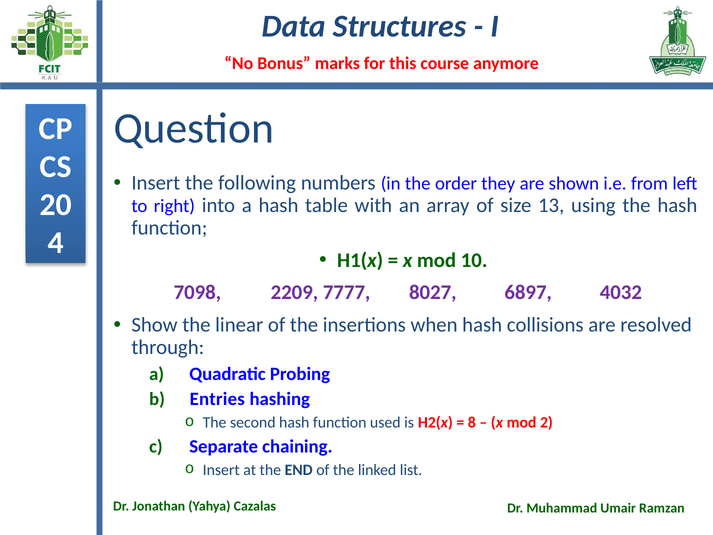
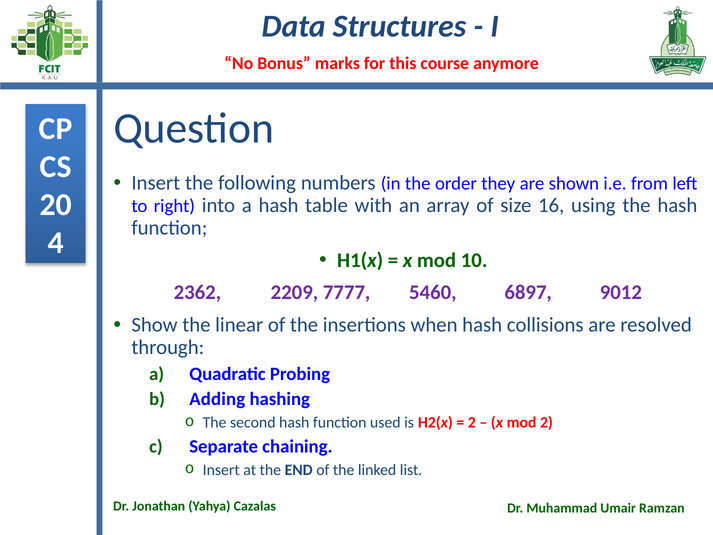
13: 13 -> 16
7098: 7098 -> 2362
8027: 8027 -> 5460
4032: 4032 -> 9012
Entries: Entries -> Adding
8 at (472, 423): 8 -> 2
